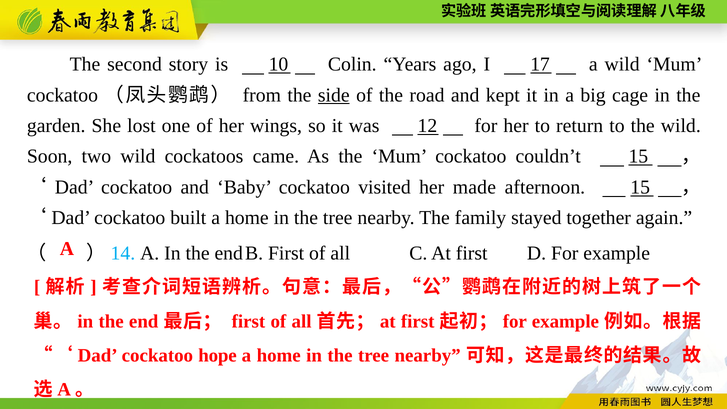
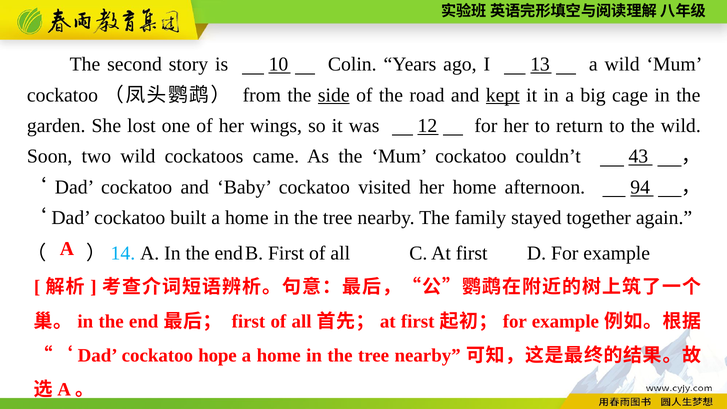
17: 17 -> 13
kept underline: none -> present
couldn’t 15: 15 -> 43
her made: made -> home
afternoon 15: 15 -> 94
